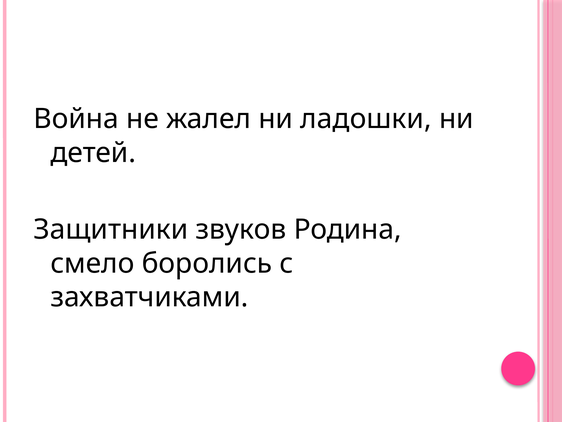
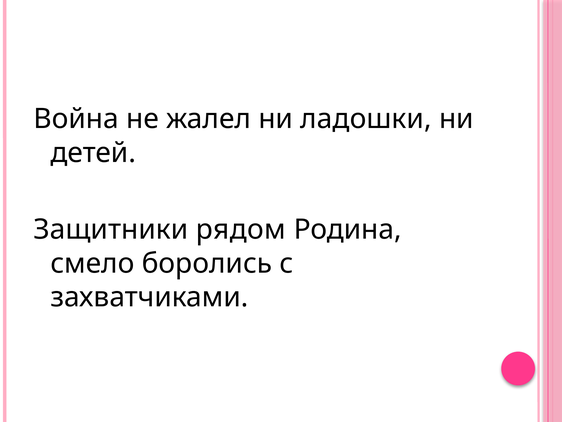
звуков: звуков -> рядом
